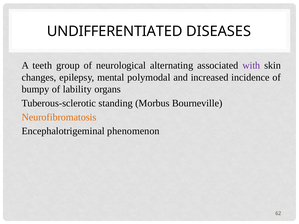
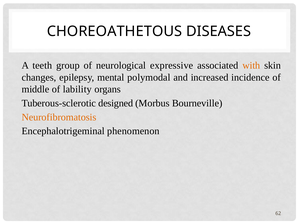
UNDIFFERENTIATED: UNDIFFERENTIATED -> CHOREOATHETOUS
alternating: alternating -> expressive
with colour: purple -> orange
bumpy: bumpy -> middle
standing: standing -> designed
